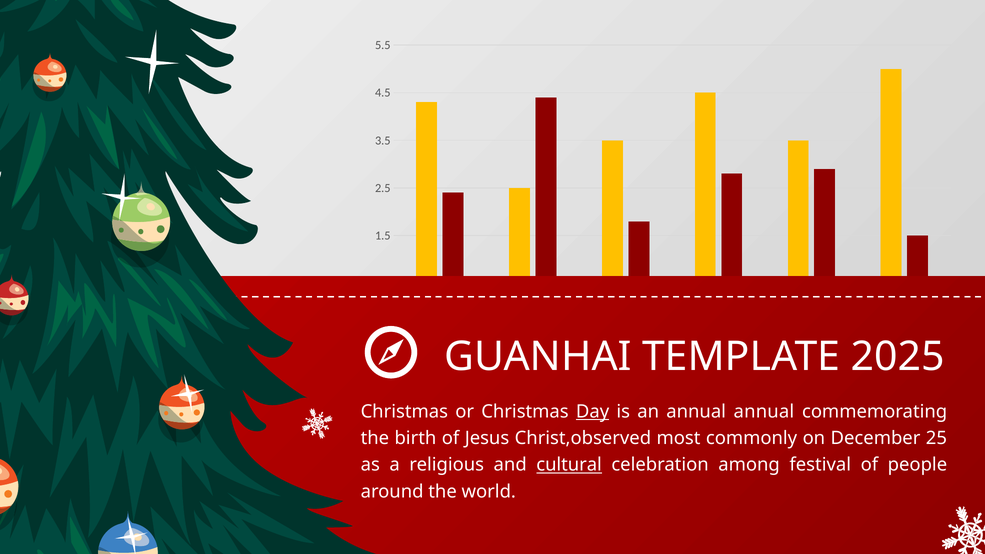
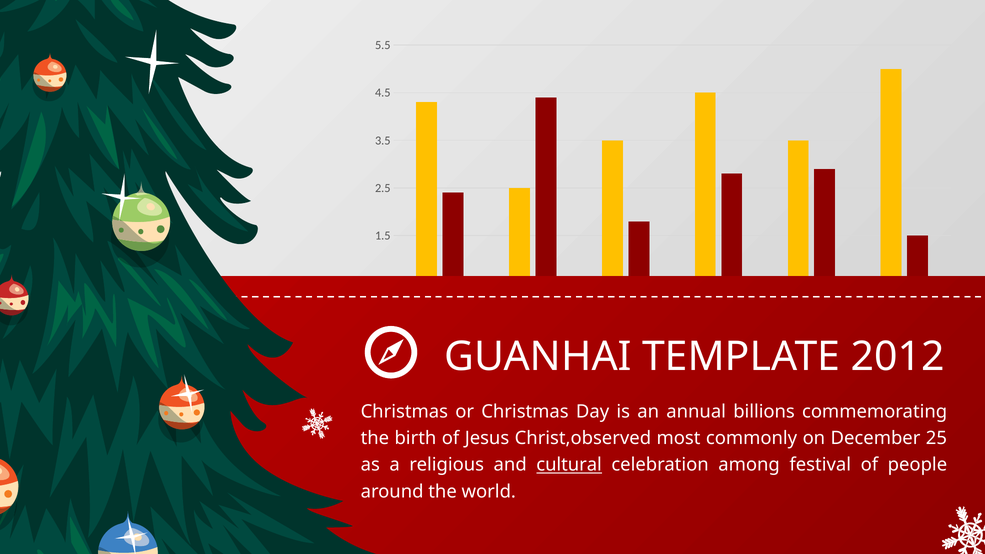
2025: 2025 -> 2012
Day underline: present -> none
annual annual: annual -> billions
